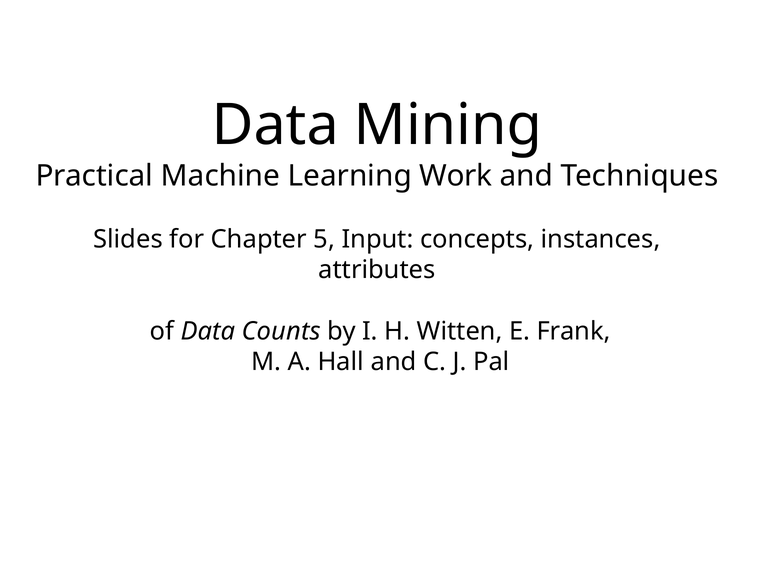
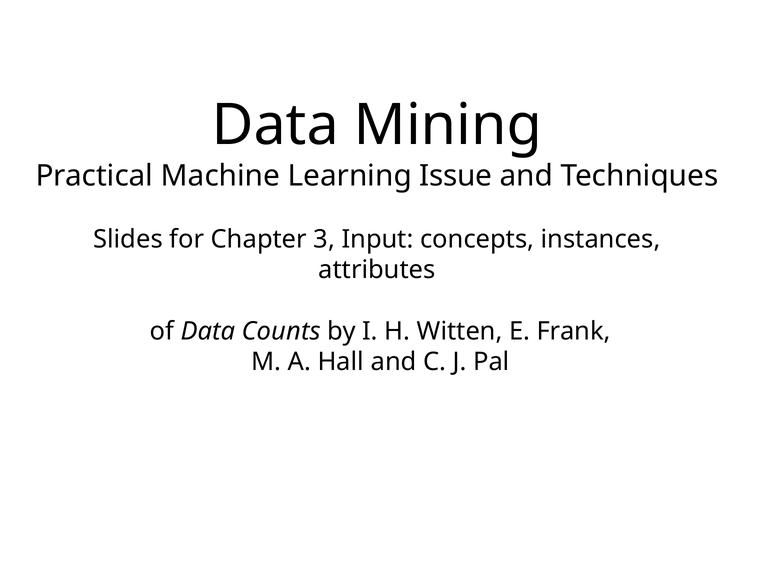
Work: Work -> Issue
5: 5 -> 3
